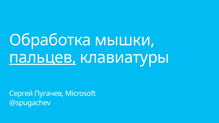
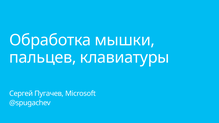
пальцев underline: present -> none
